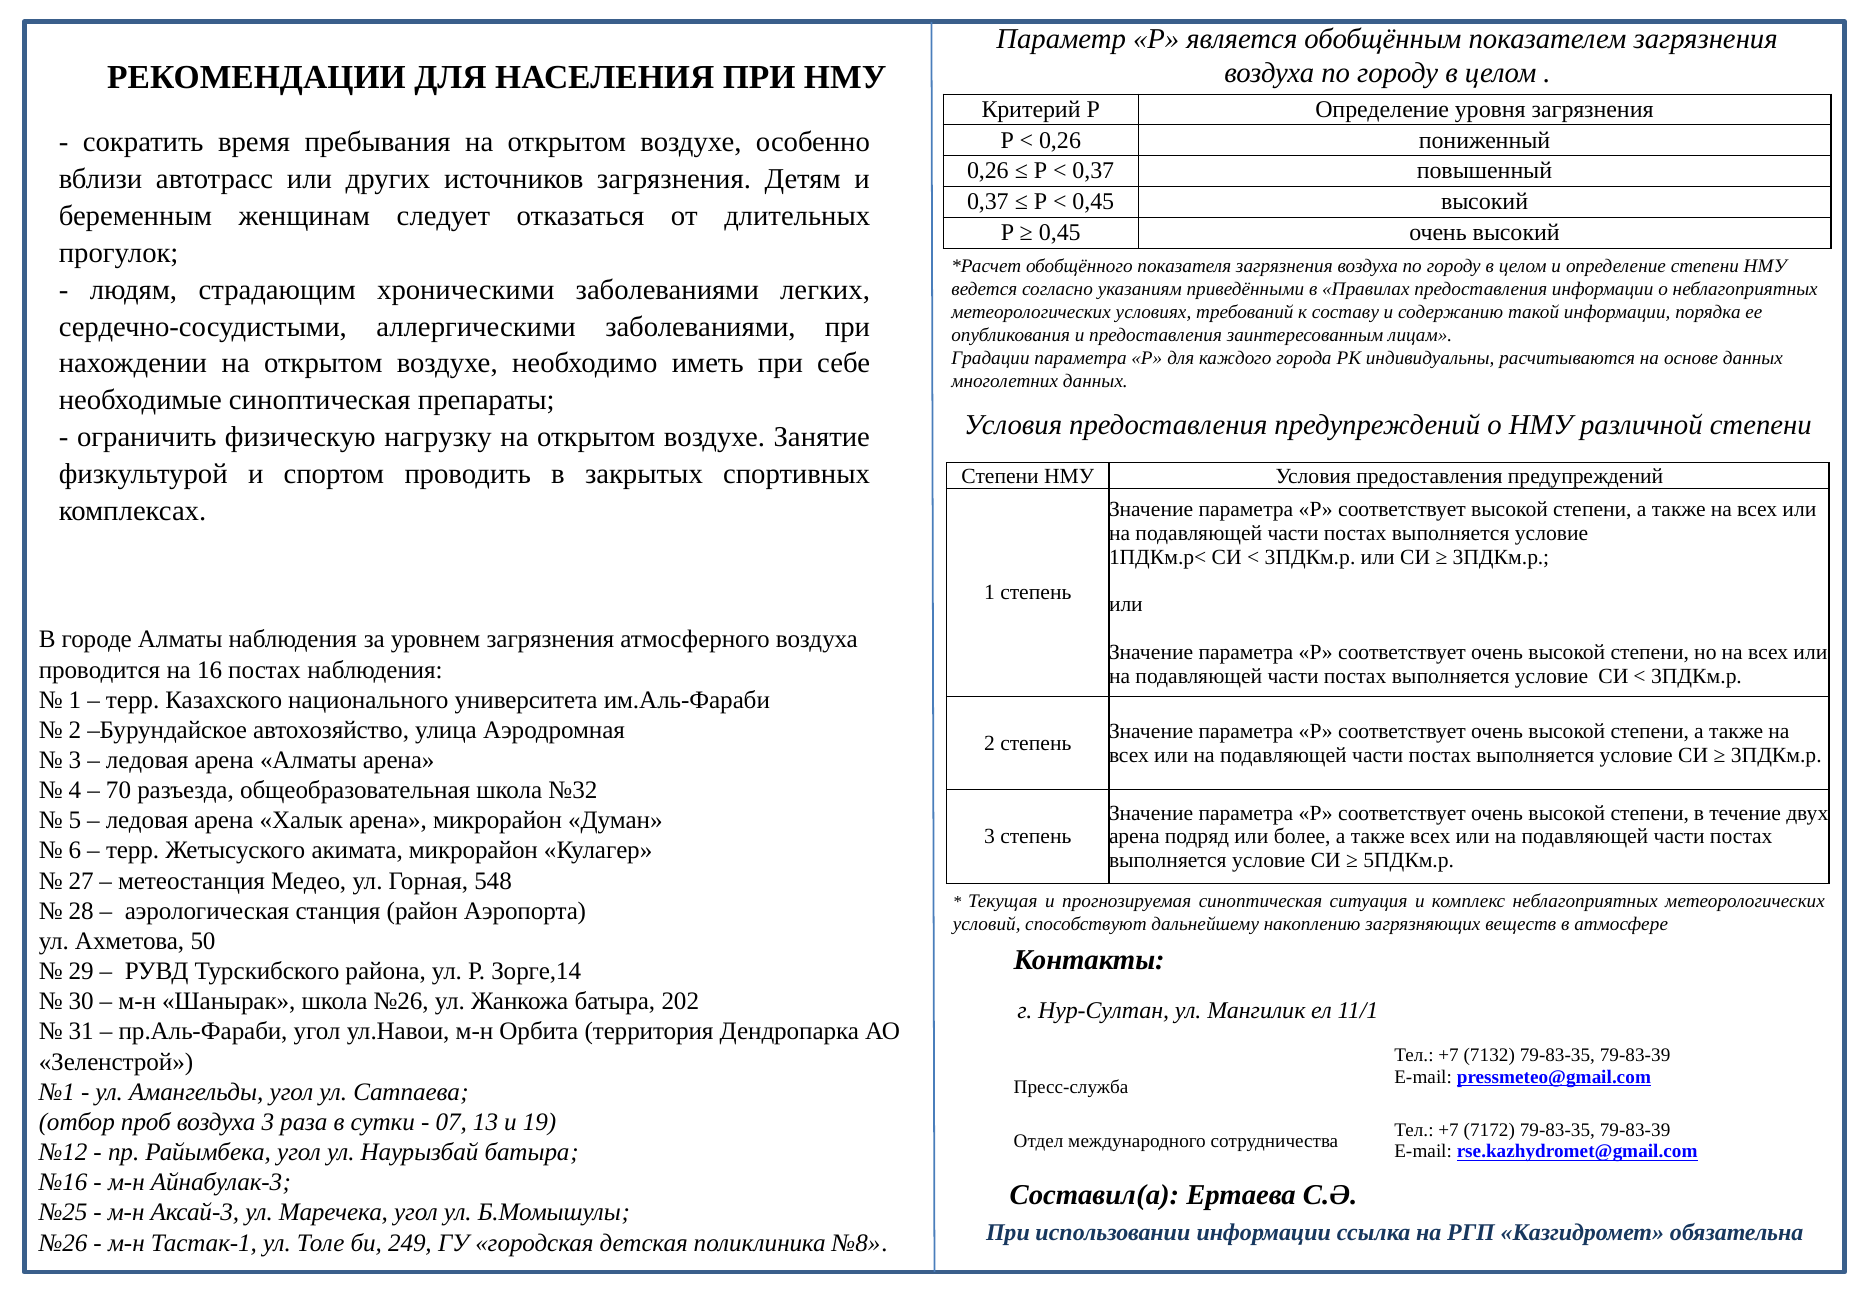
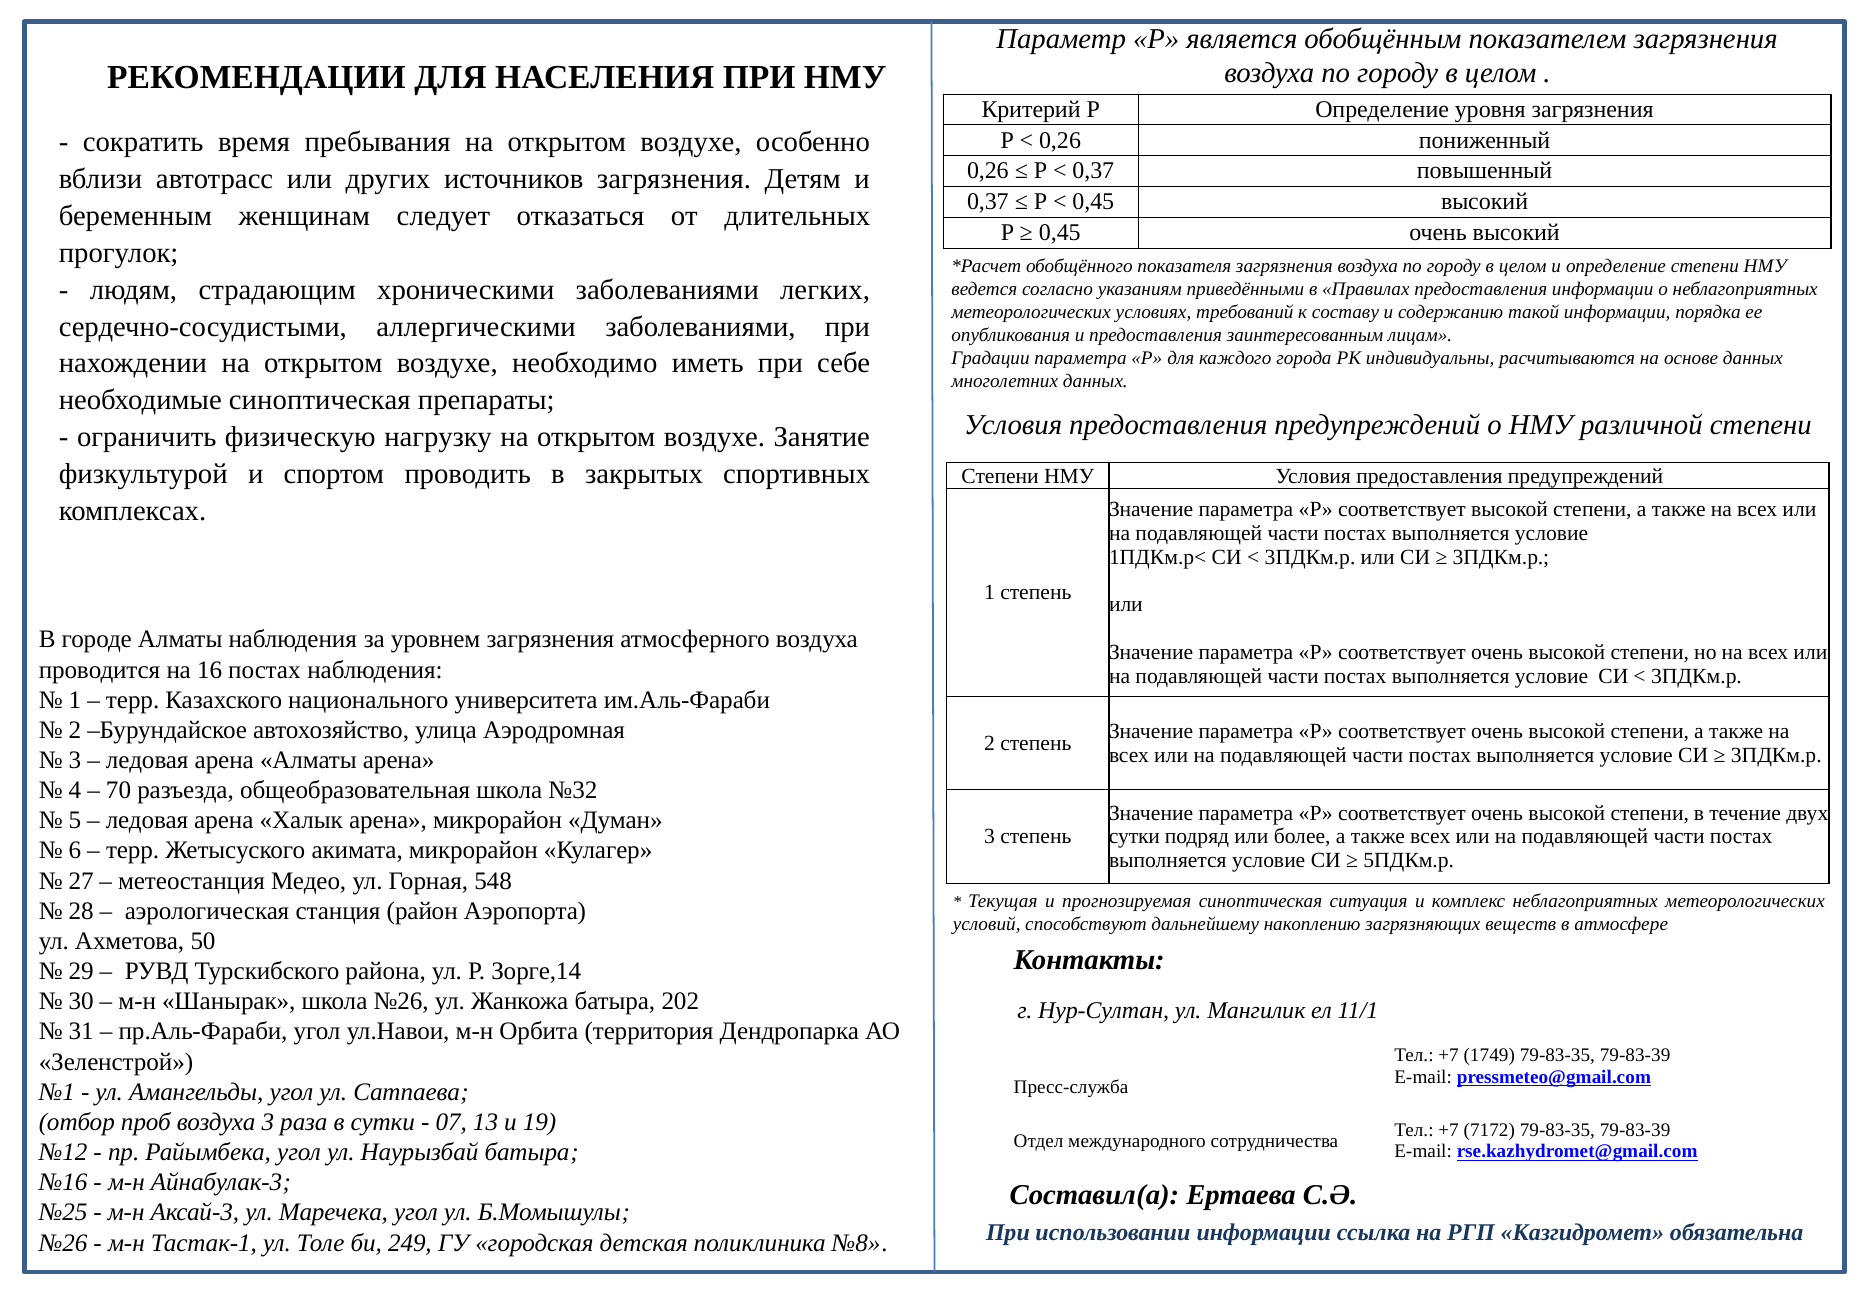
арена at (1134, 837): арена -> сутки
7132: 7132 -> 1749
